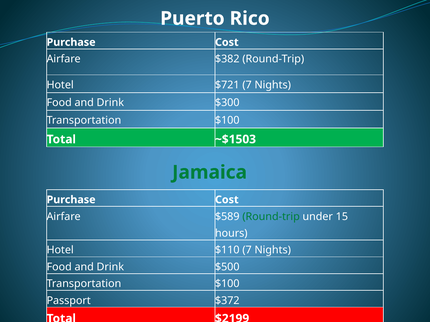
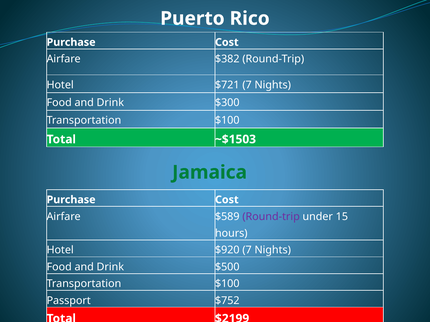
Round-trip at (271, 217) colour: green -> purple
$110: $110 -> $920
$372: $372 -> $752
